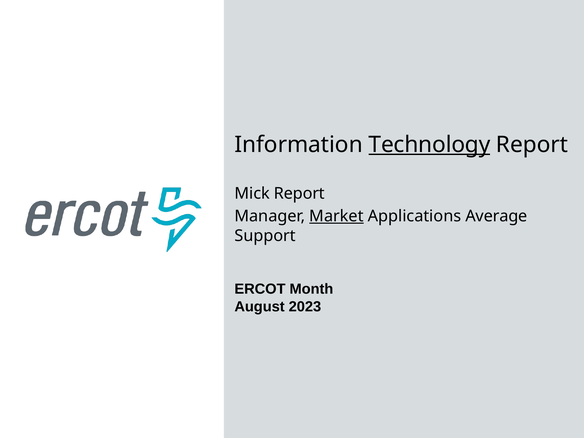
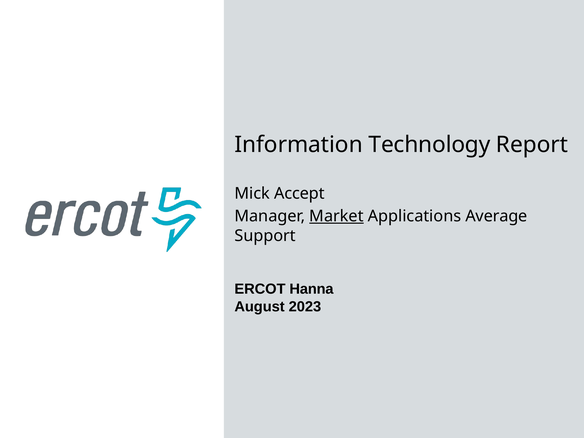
Technology underline: present -> none
Mick Report: Report -> Accept
Month: Month -> Hanna
